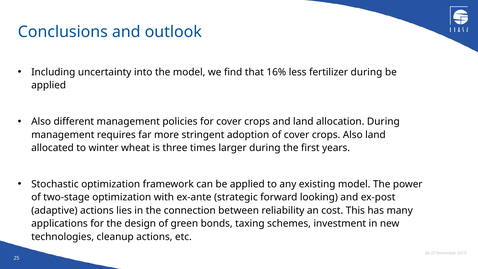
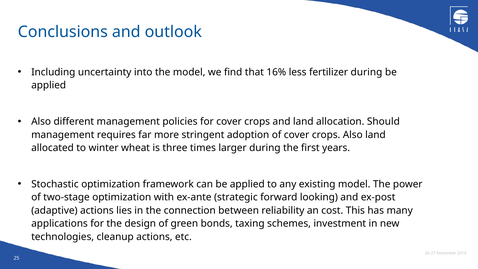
allocation During: During -> Should
